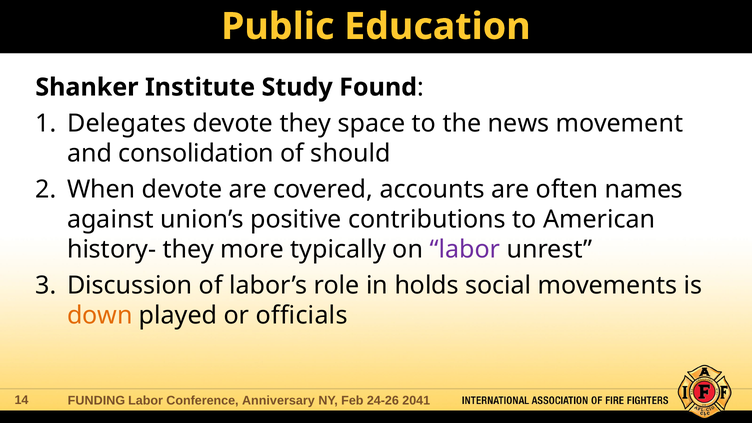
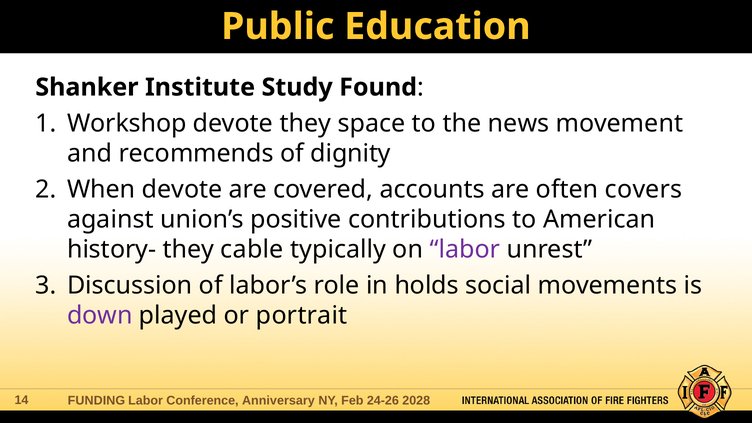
Delegates: Delegates -> Workshop
consolidation: consolidation -> recommends
should: should -> dignity
names: names -> covers
more: more -> cable
down colour: orange -> purple
officials: officials -> portrait
2041: 2041 -> 2028
